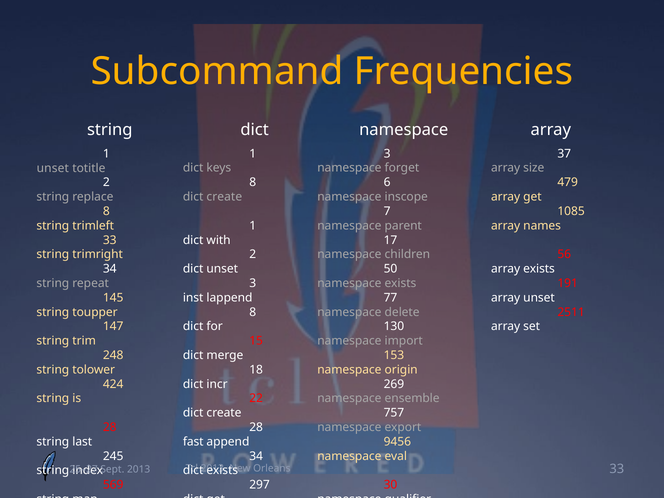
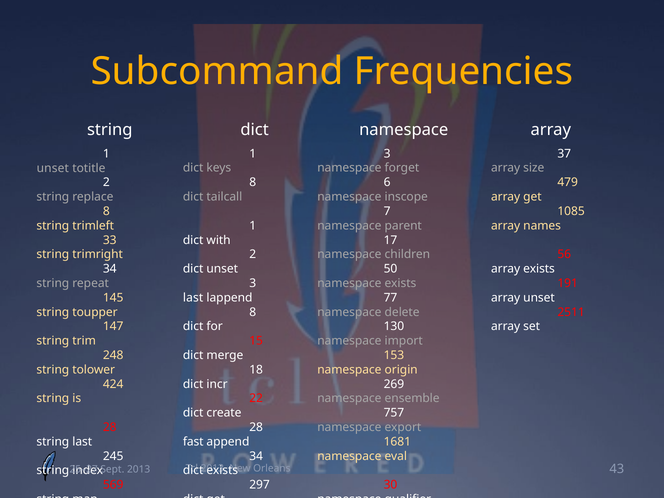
create at (224, 197): create -> tailcall
inst at (193, 298): inst -> last
9456: 9456 -> 1681
Orleans 33: 33 -> 43
